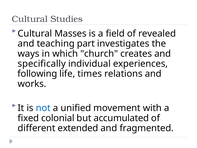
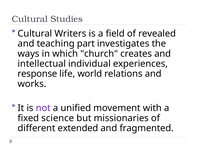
Masses: Masses -> Writers
specifically: specifically -> intellectual
following: following -> response
times: times -> world
not colour: blue -> purple
colonial: colonial -> science
accumulated: accumulated -> missionaries
